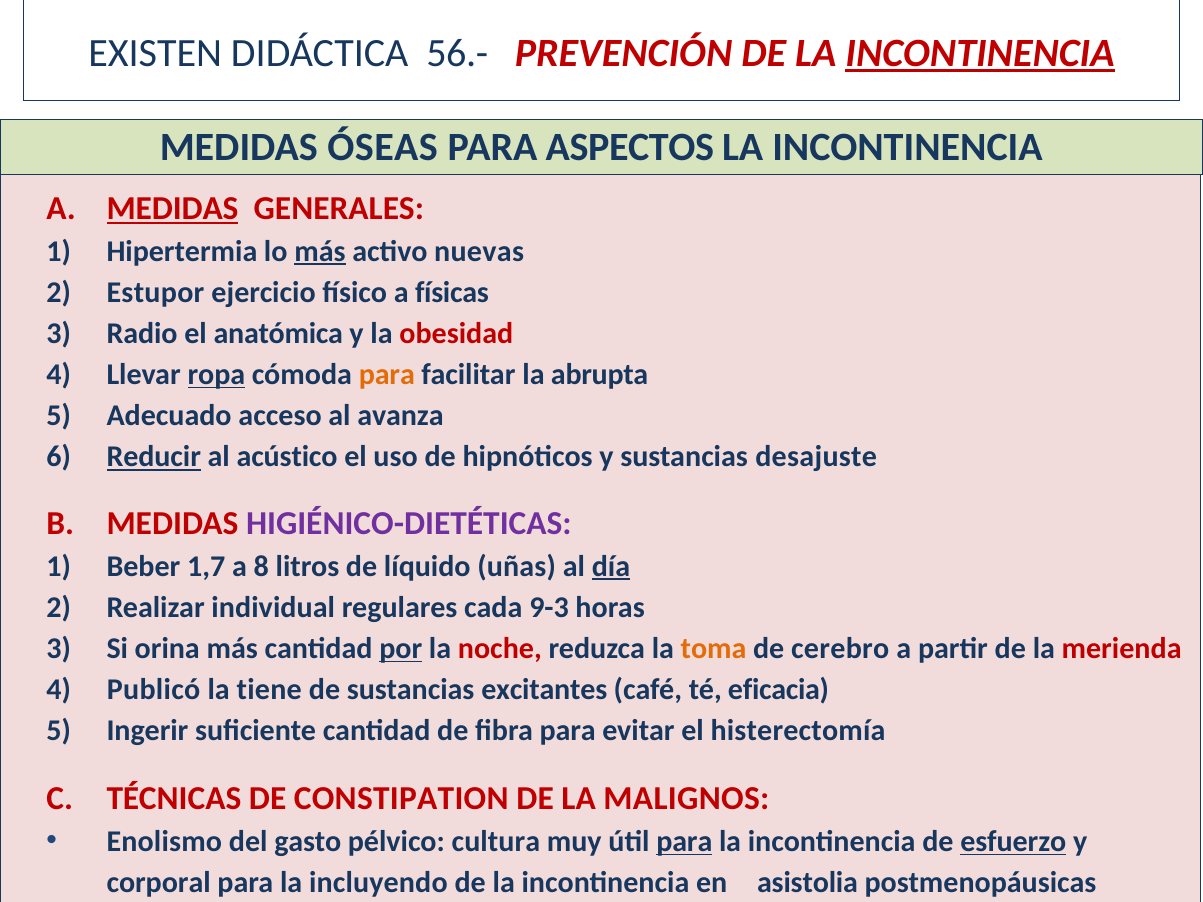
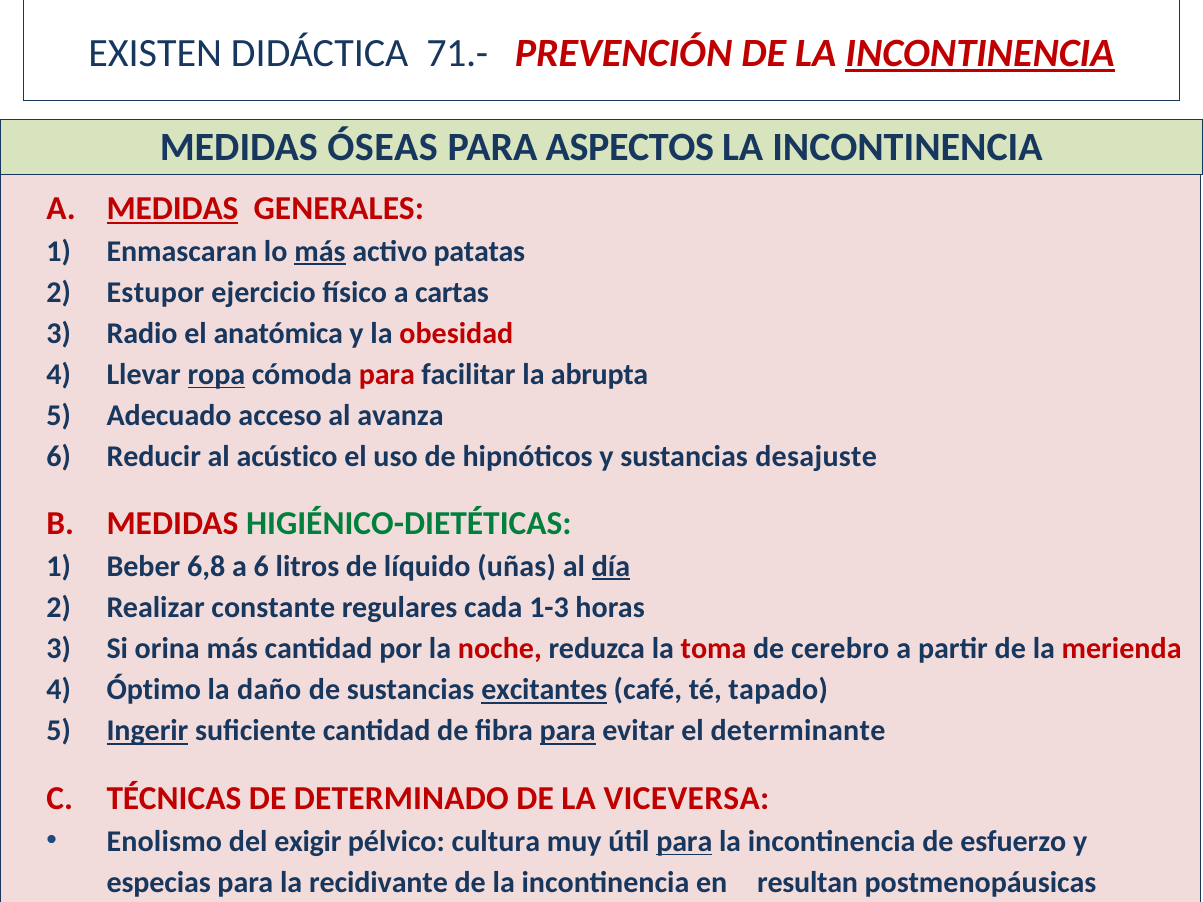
56.-: 56.- -> 71.-
Hipertermia: Hipertermia -> Enmascaran
nuevas: nuevas -> patatas
físicas: físicas -> cartas
para at (387, 375) colour: orange -> red
Reducir underline: present -> none
HIGIÉNICO-DIETÉTICAS colour: purple -> green
1,7: 1,7 -> 6,8
a 8: 8 -> 6
individual: individual -> constante
9-3: 9-3 -> 1-3
por underline: present -> none
toma colour: orange -> red
Publicó: Publicó -> Óptimo
tiene: tiene -> daño
excitantes underline: none -> present
eficacia: eficacia -> tapado
Ingerir underline: none -> present
para at (568, 731) underline: none -> present
histerectomía: histerectomía -> determinante
CONSTIPATION: CONSTIPATION -> DETERMINADO
MALIGNOS: MALIGNOS -> VICEVERSA
gasto: gasto -> exigir
esfuerzo underline: present -> none
corporal: corporal -> especias
incluyendo: incluyendo -> recidivante
asistolia: asistolia -> resultan
